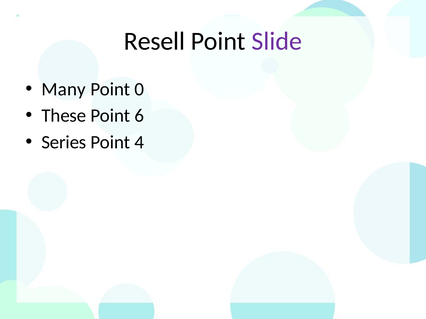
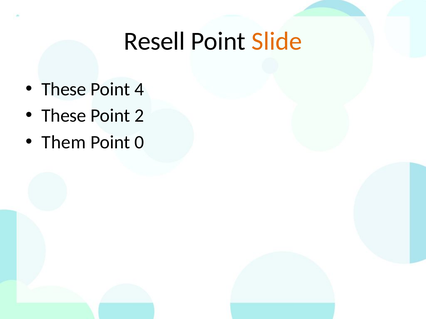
Slide colour: purple -> orange
Many at (64, 89): Many -> These
0: 0 -> 4
6: 6 -> 2
Series: Series -> Them
4: 4 -> 0
